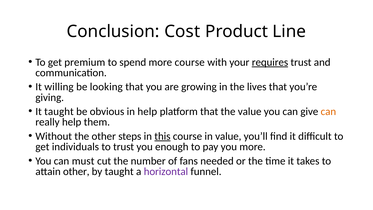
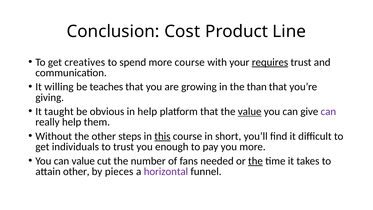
premium: premium -> creatives
looking: looking -> teaches
lives: lives -> than
value at (250, 111) underline: none -> present
can at (328, 111) colour: orange -> purple
in value: value -> short
can must: must -> value
the at (255, 161) underline: none -> present
by taught: taught -> pieces
